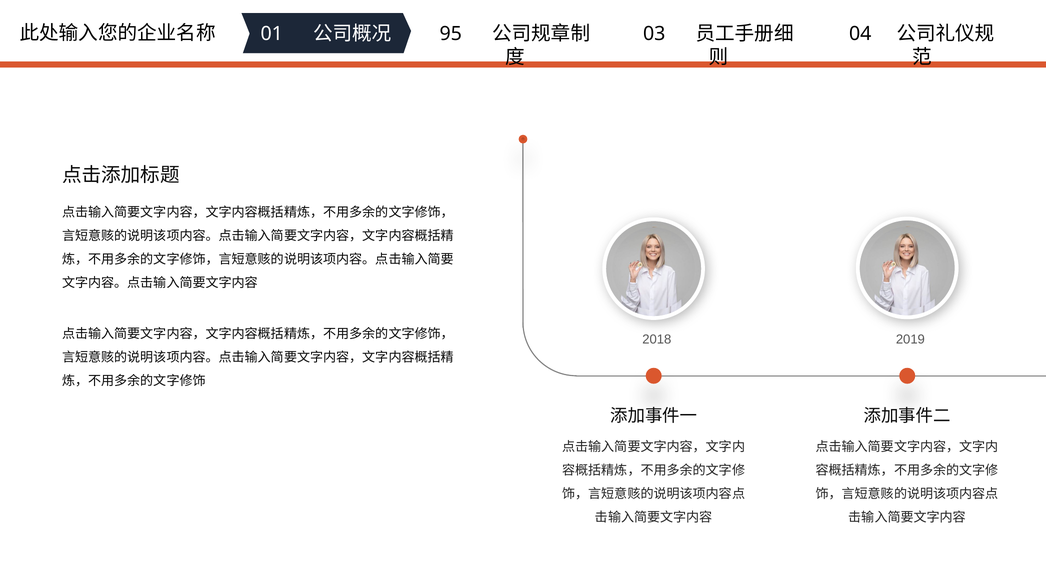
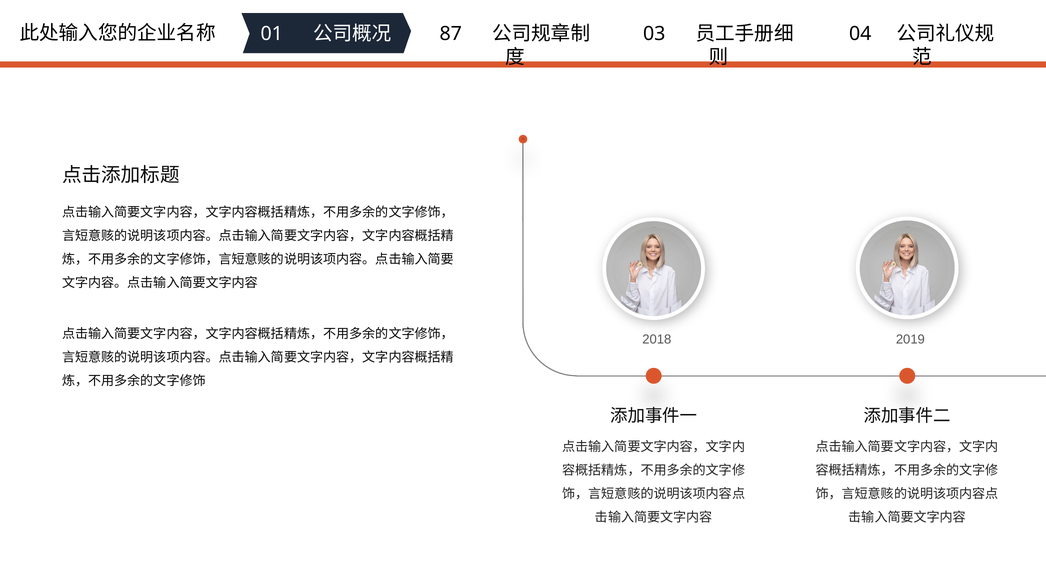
95: 95 -> 87
